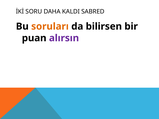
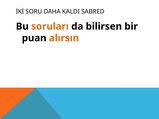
alırsın colour: purple -> orange
